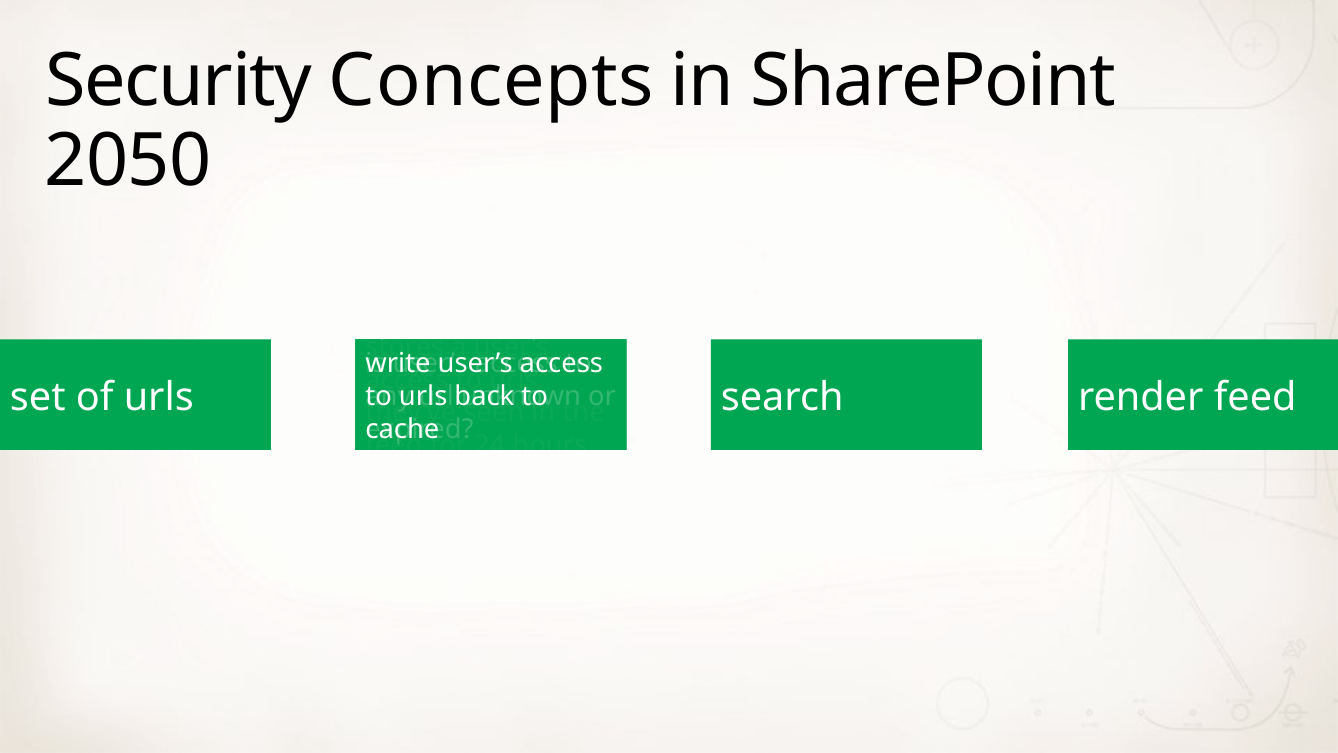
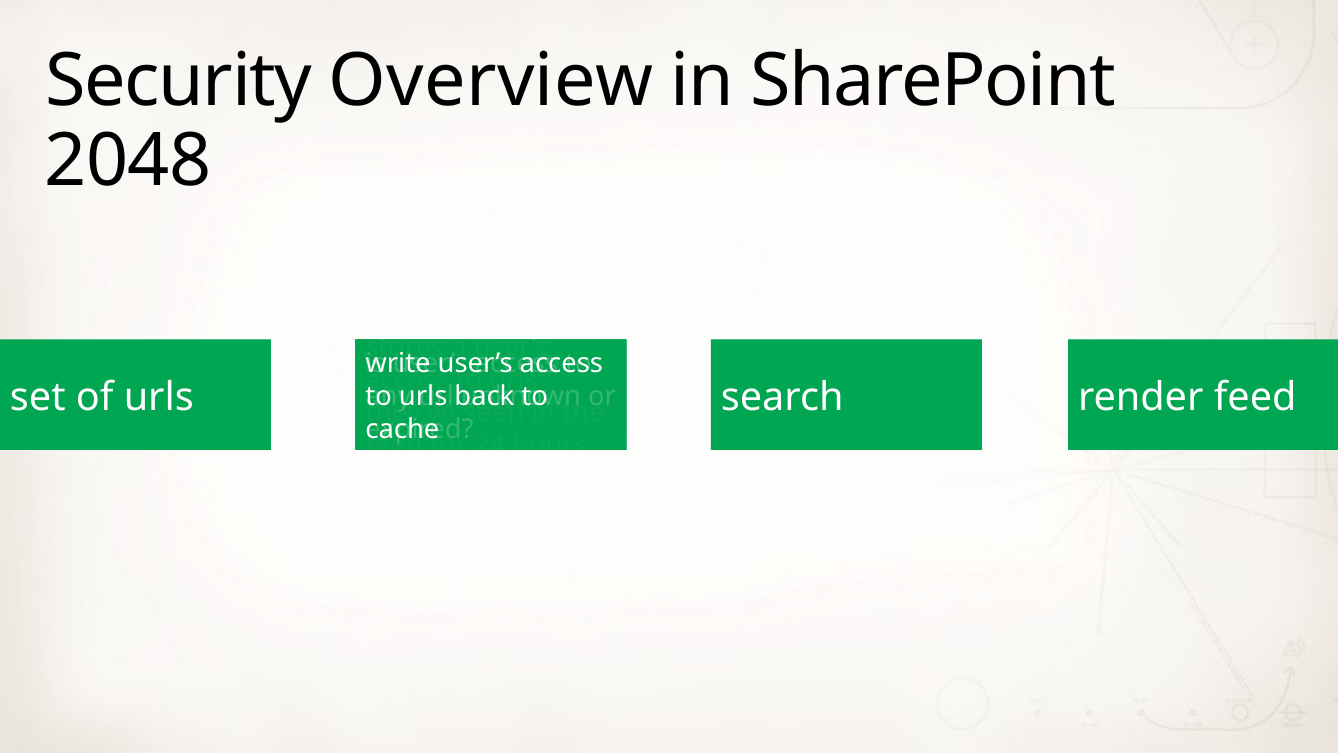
Concepts: Concepts -> Overview
2050: 2050 -> 2048
